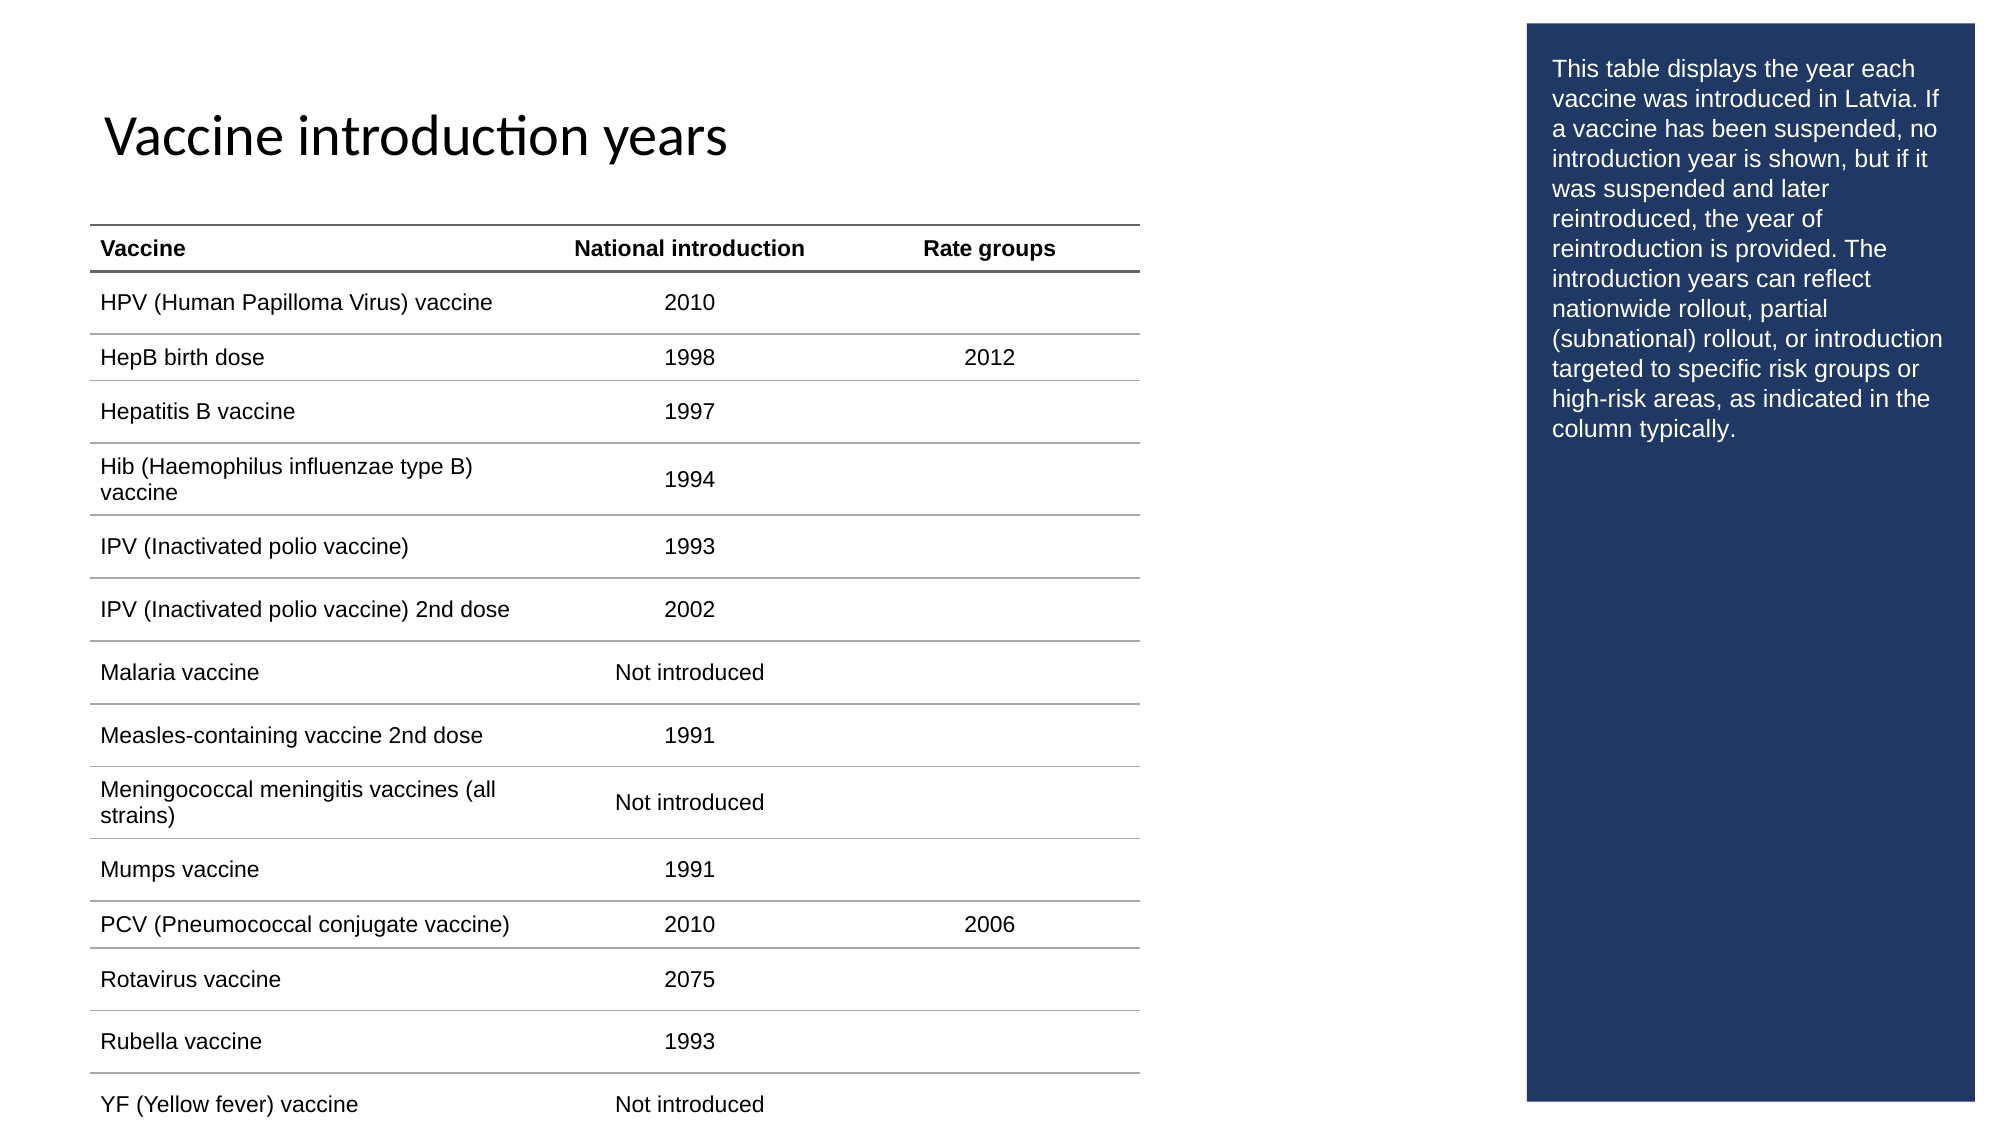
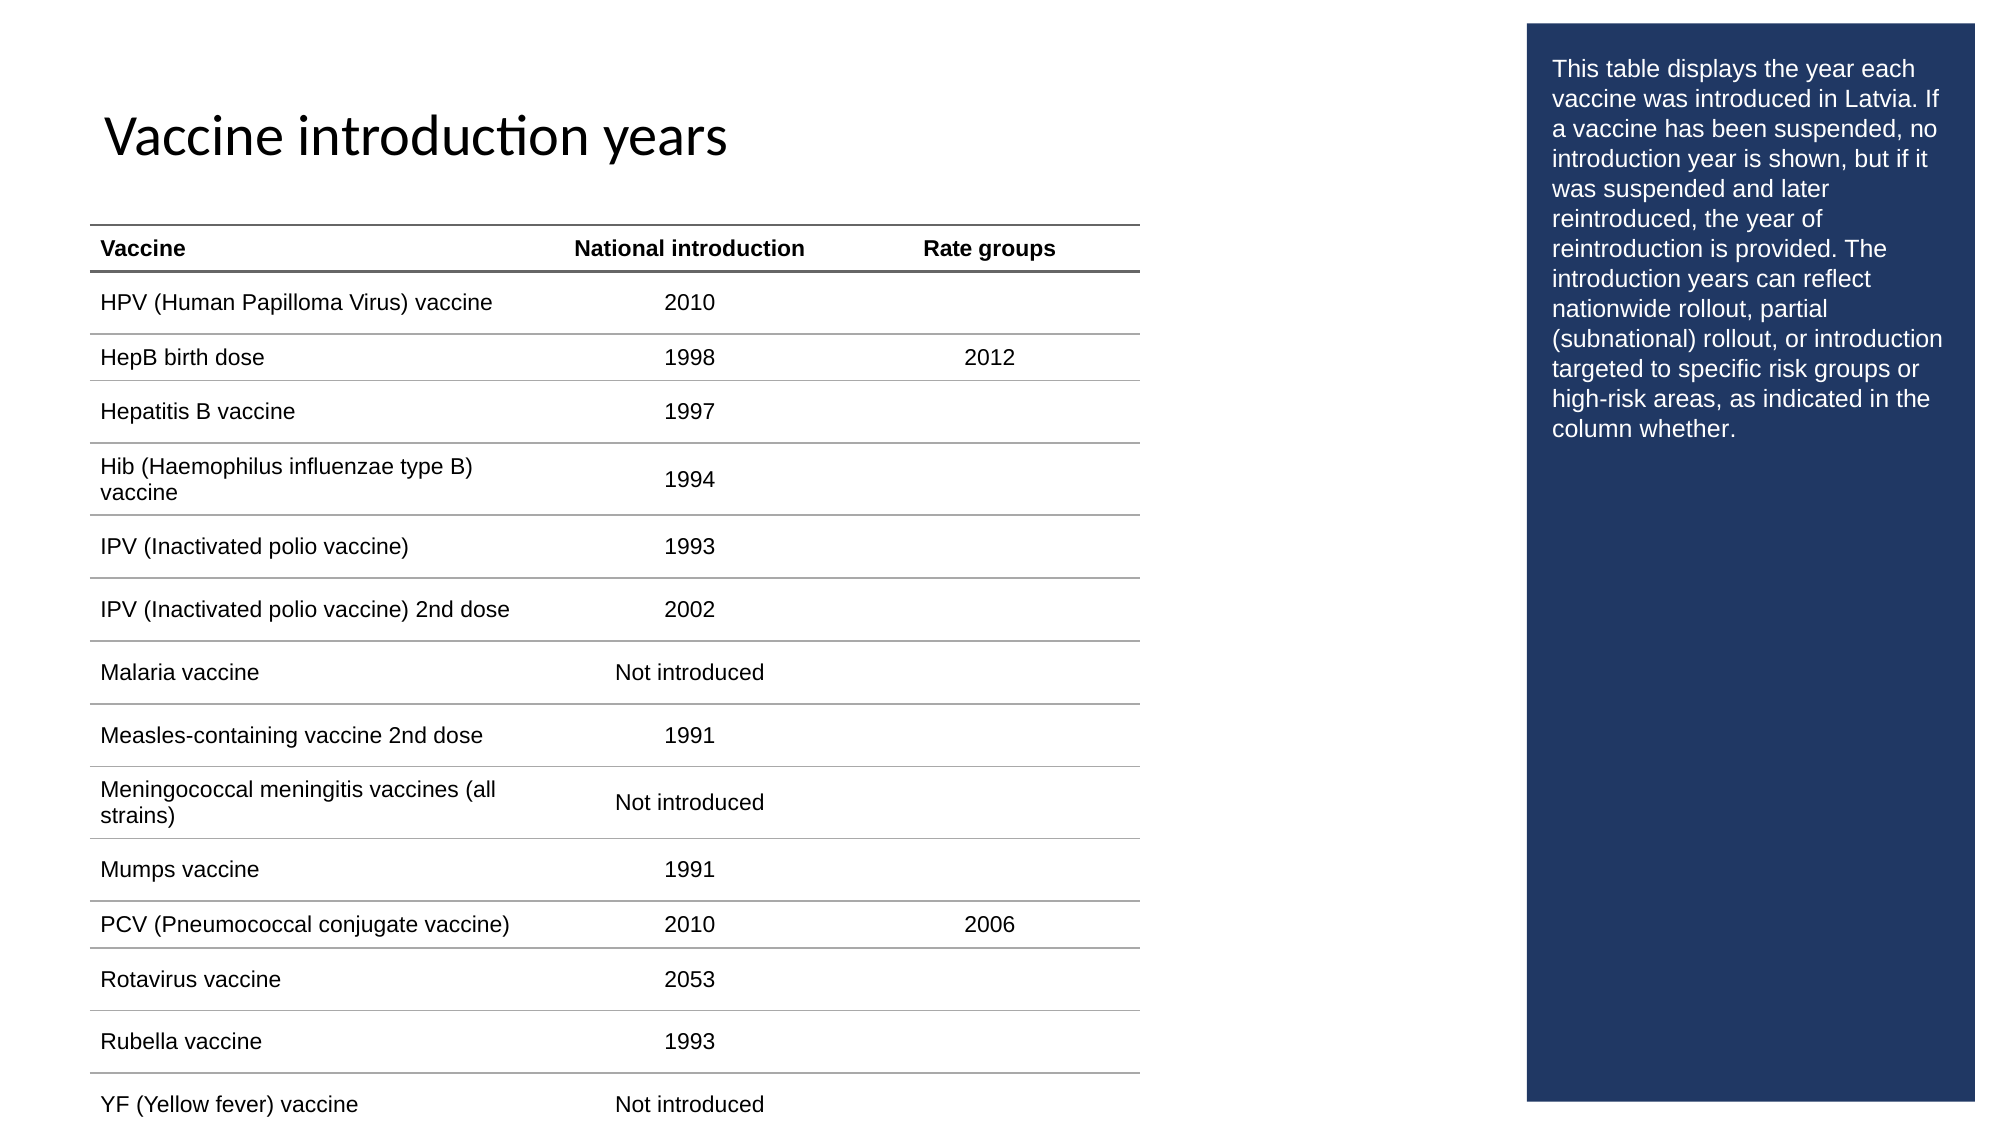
typically: typically -> whether
2075: 2075 -> 2053
